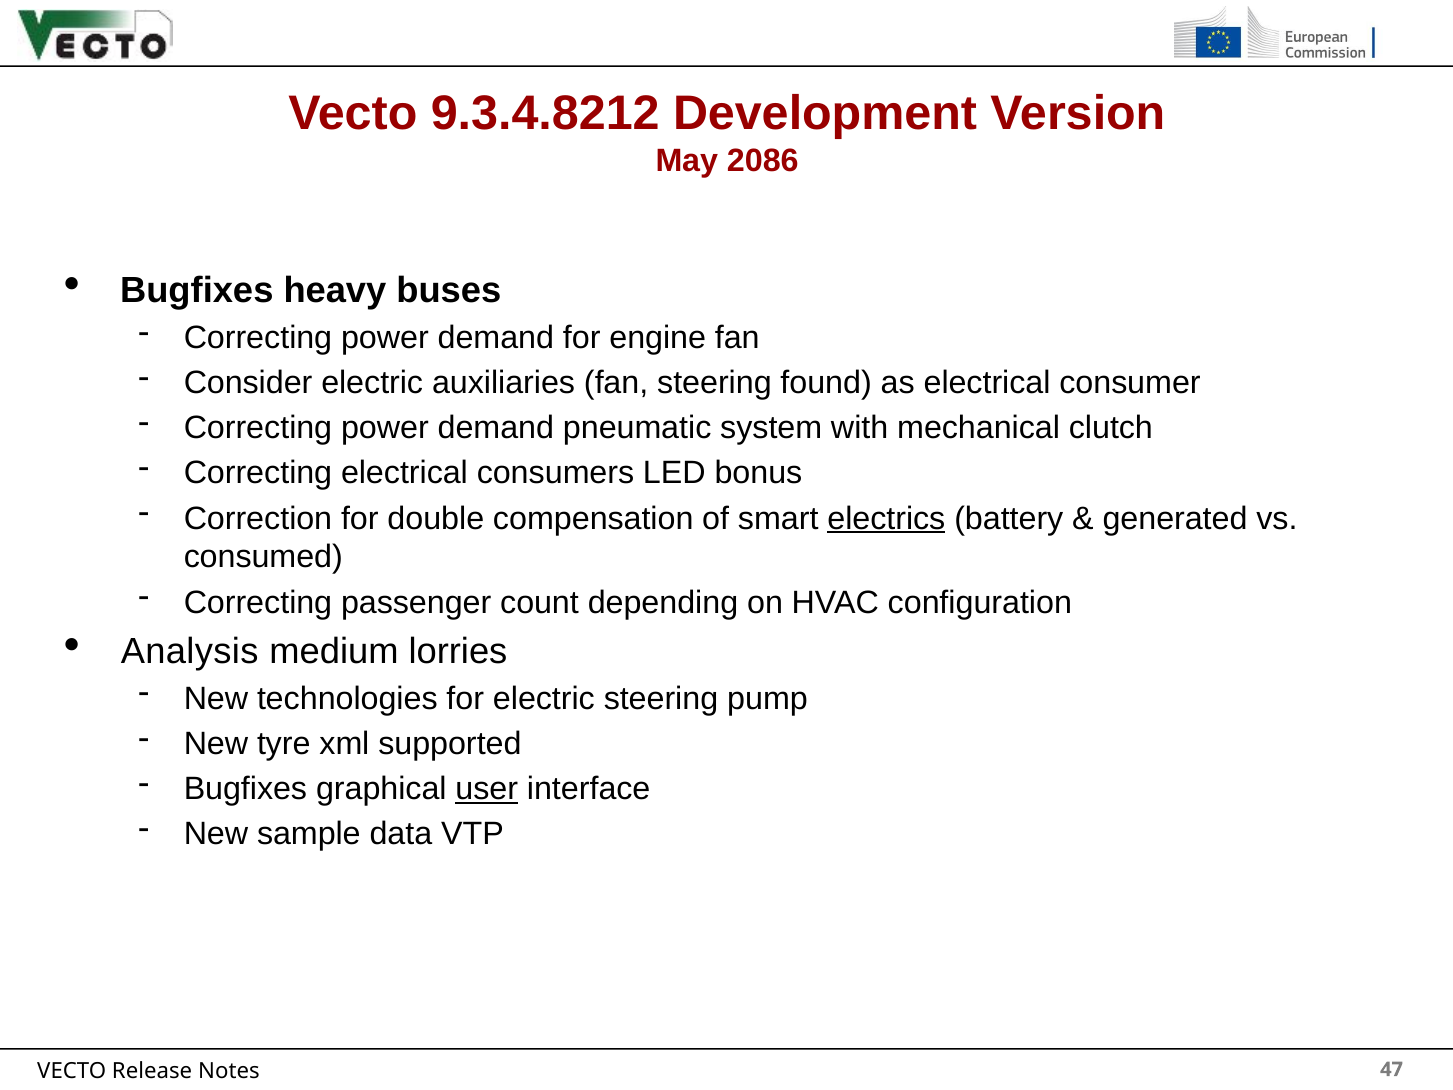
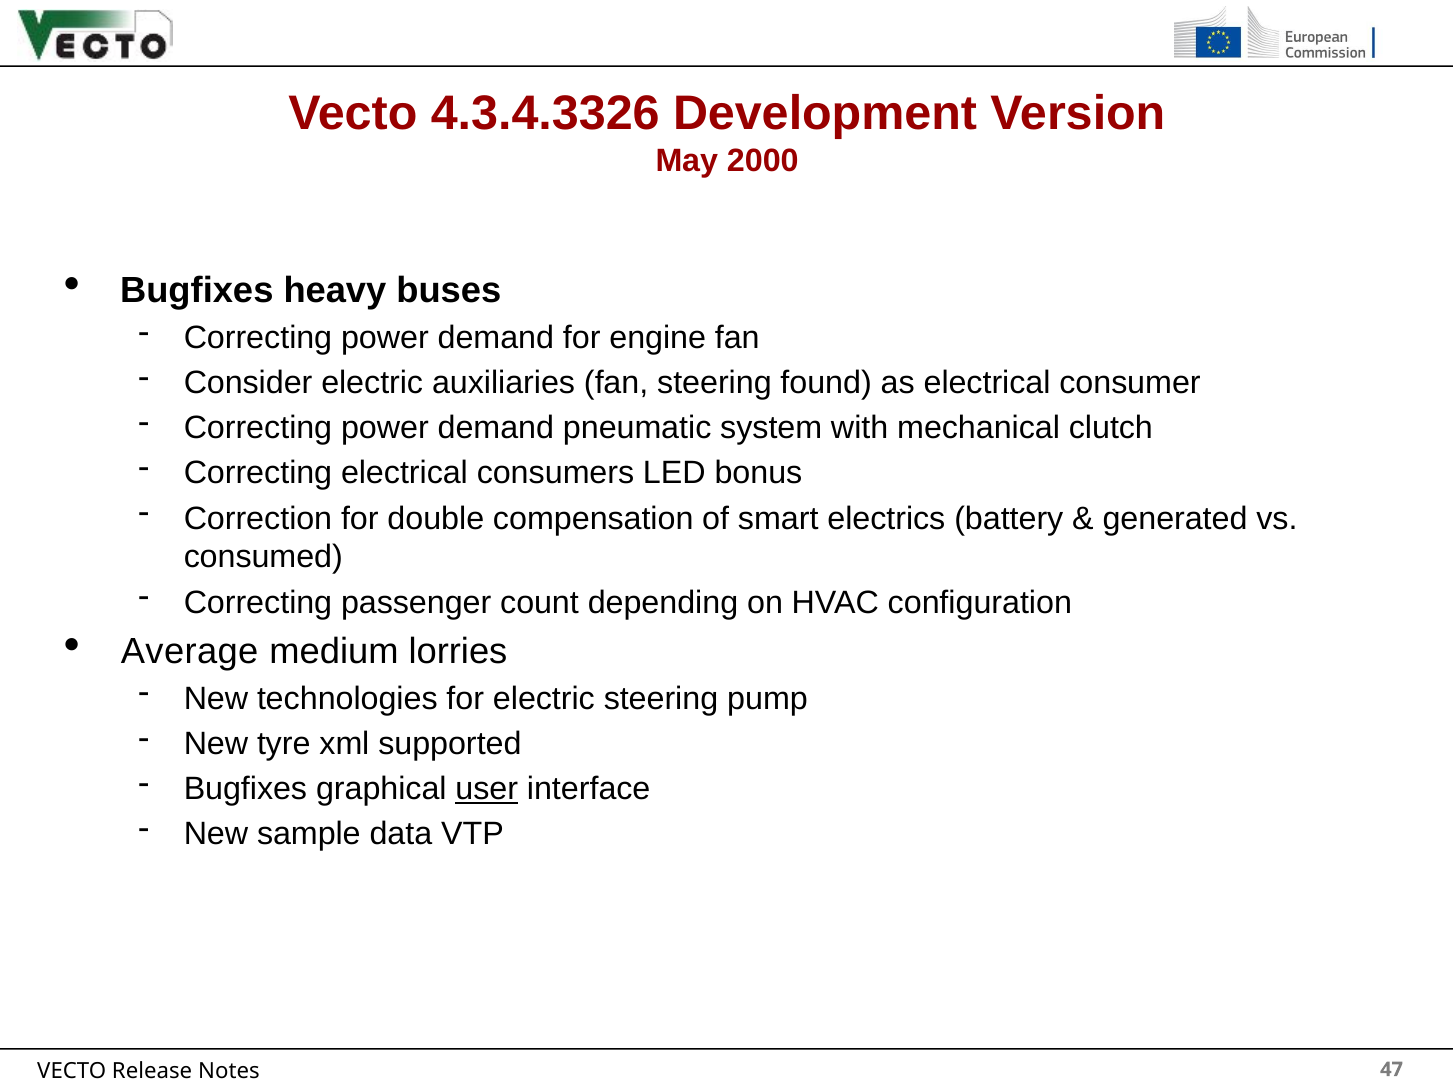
9.3.4.8212: 9.3.4.8212 -> 4.3.4.3326
2086: 2086 -> 2000
electrics underline: present -> none
Analysis: Analysis -> Average
